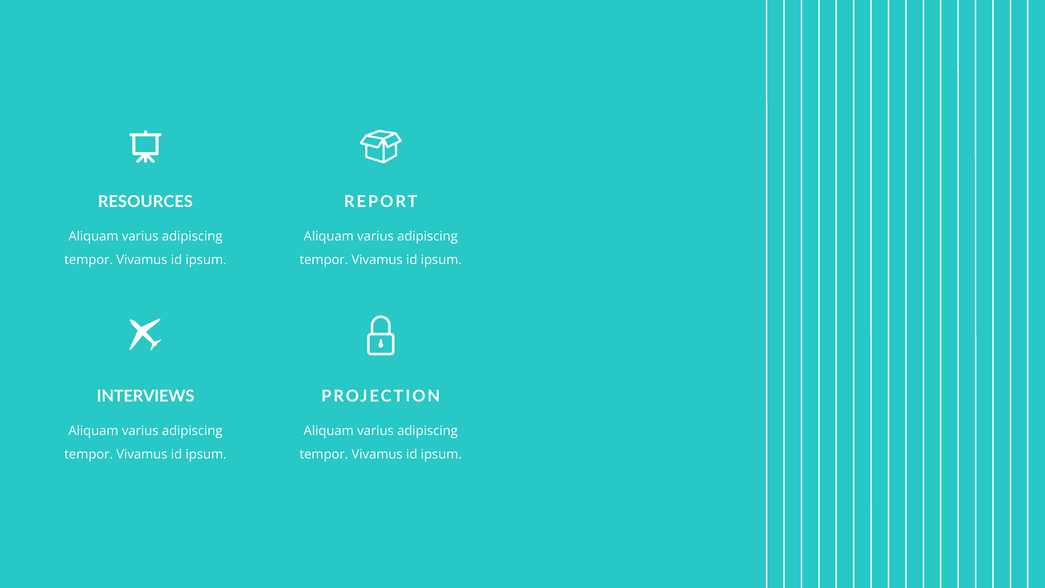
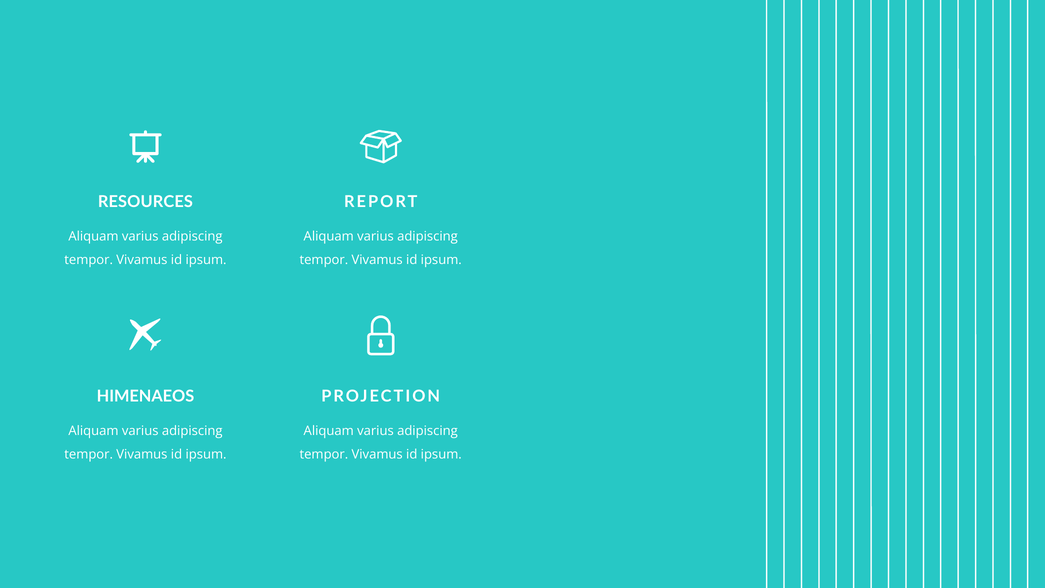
INTERVIEWS: INTERVIEWS -> HIMENAEOS
